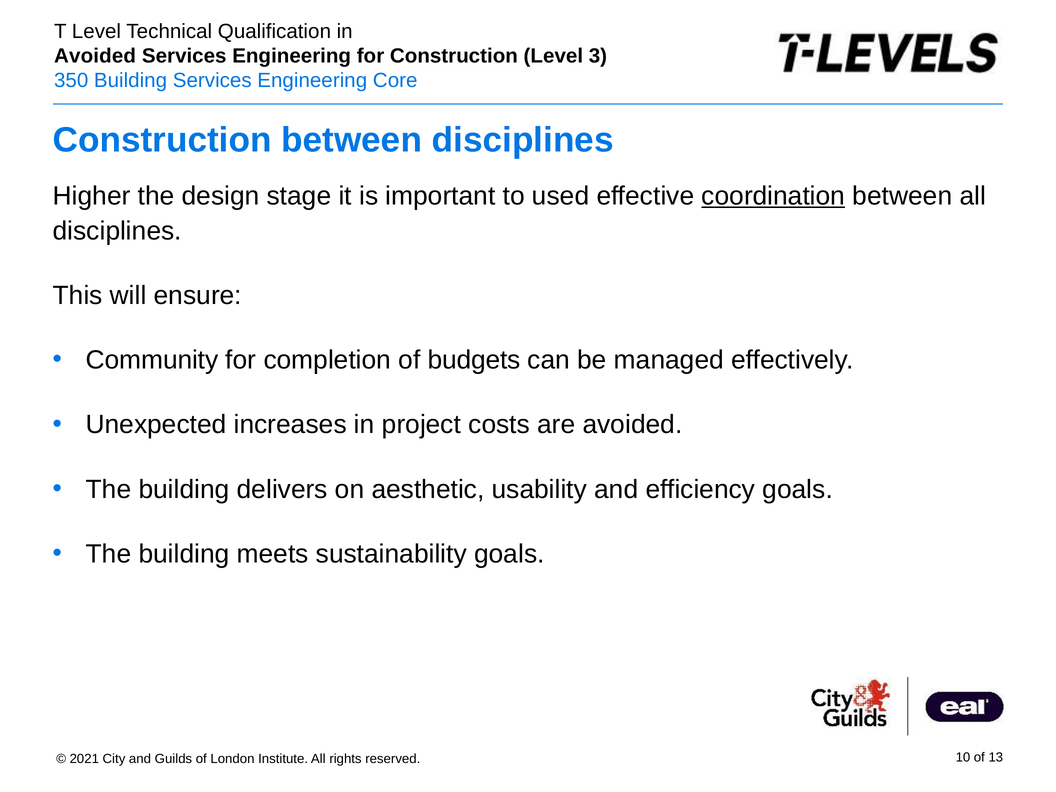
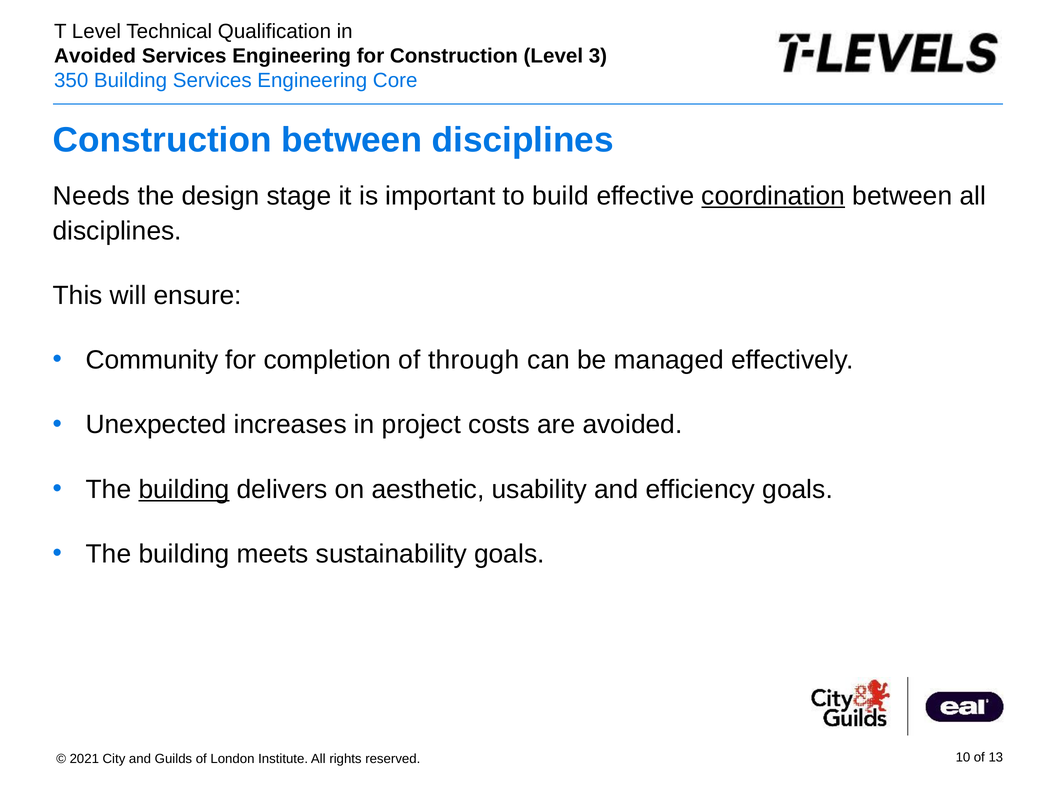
Higher: Higher -> Needs
used: used -> build
budgets: budgets -> through
building at (184, 489) underline: none -> present
